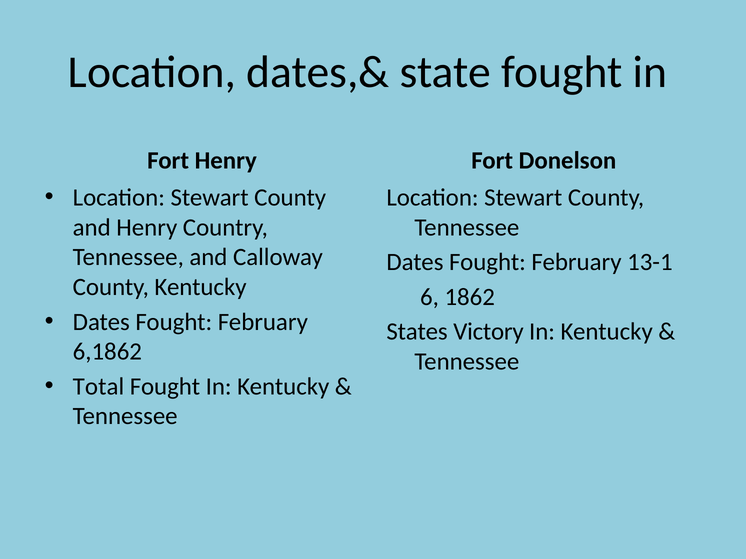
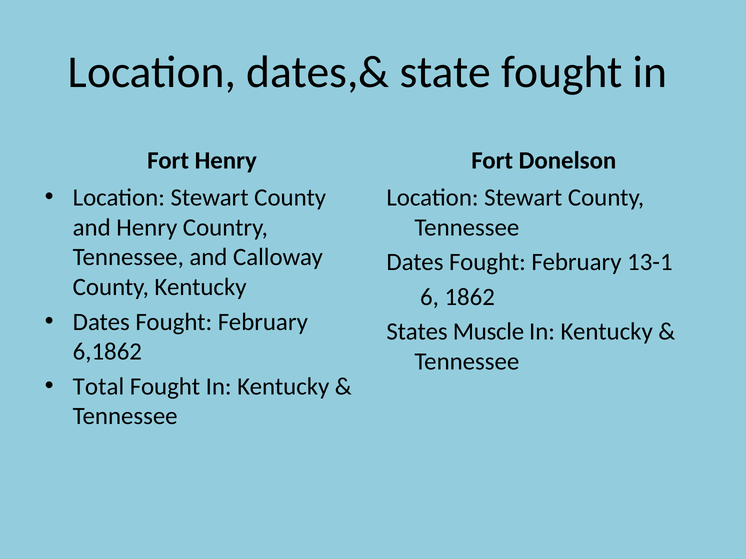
Victory: Victory -> Muscle
